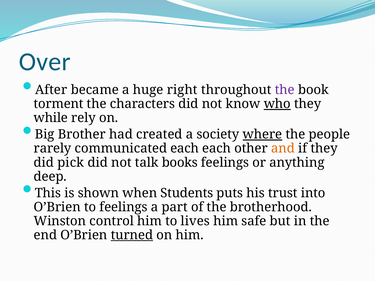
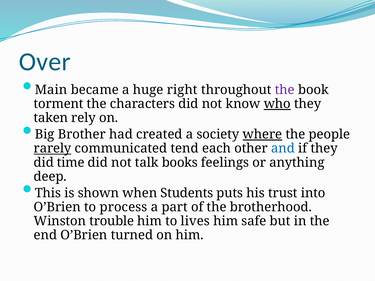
After: After -> Main
while: while -> taken
rarely underline: none -> present
communicated each: each -> tend
and colour: orange -> blue
pick: pick -> time
to feelings: feelings -> process
control: control -> trouble
turned underline: present -> none
